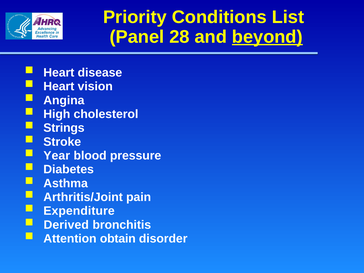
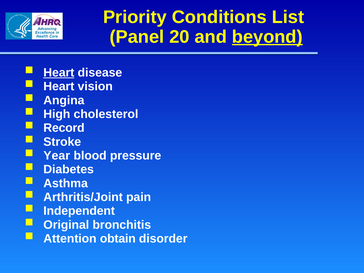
28: 28 -> 20
Heart at (59, 73) underline: none -> present
Strings: Strings -> Record
Expenditure: Expenditure -> Independent
Derived: Derived -> Original
